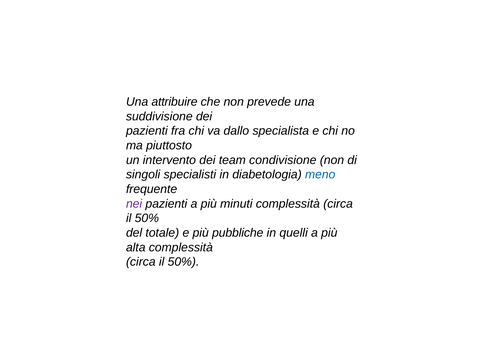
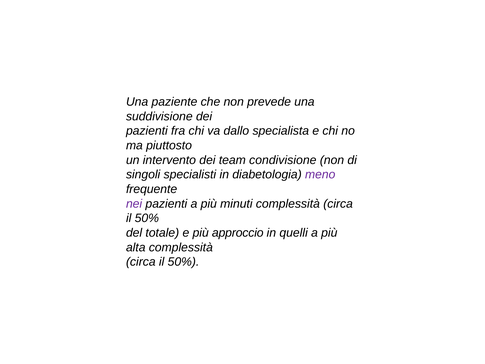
attribuire: attribuire -> paziente
meno colour: blue -> purple
pubbliche: pubbliche -> approccio
